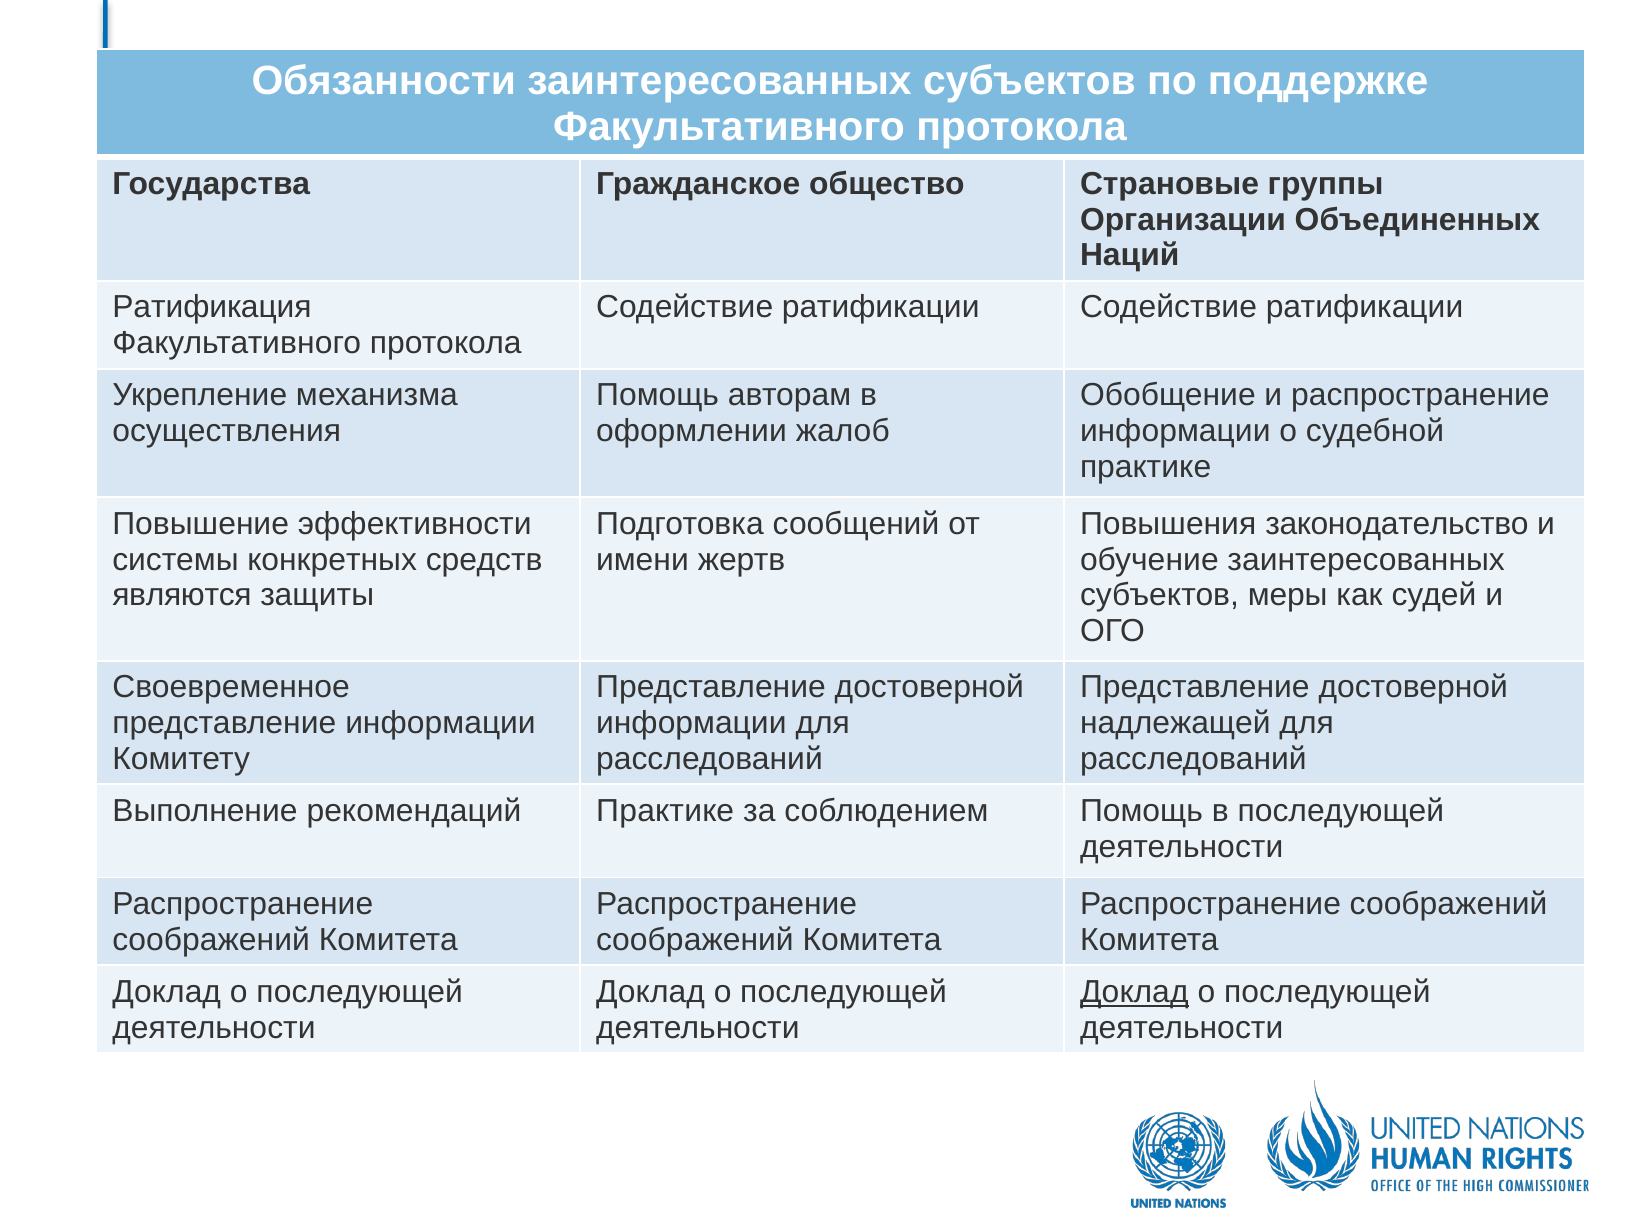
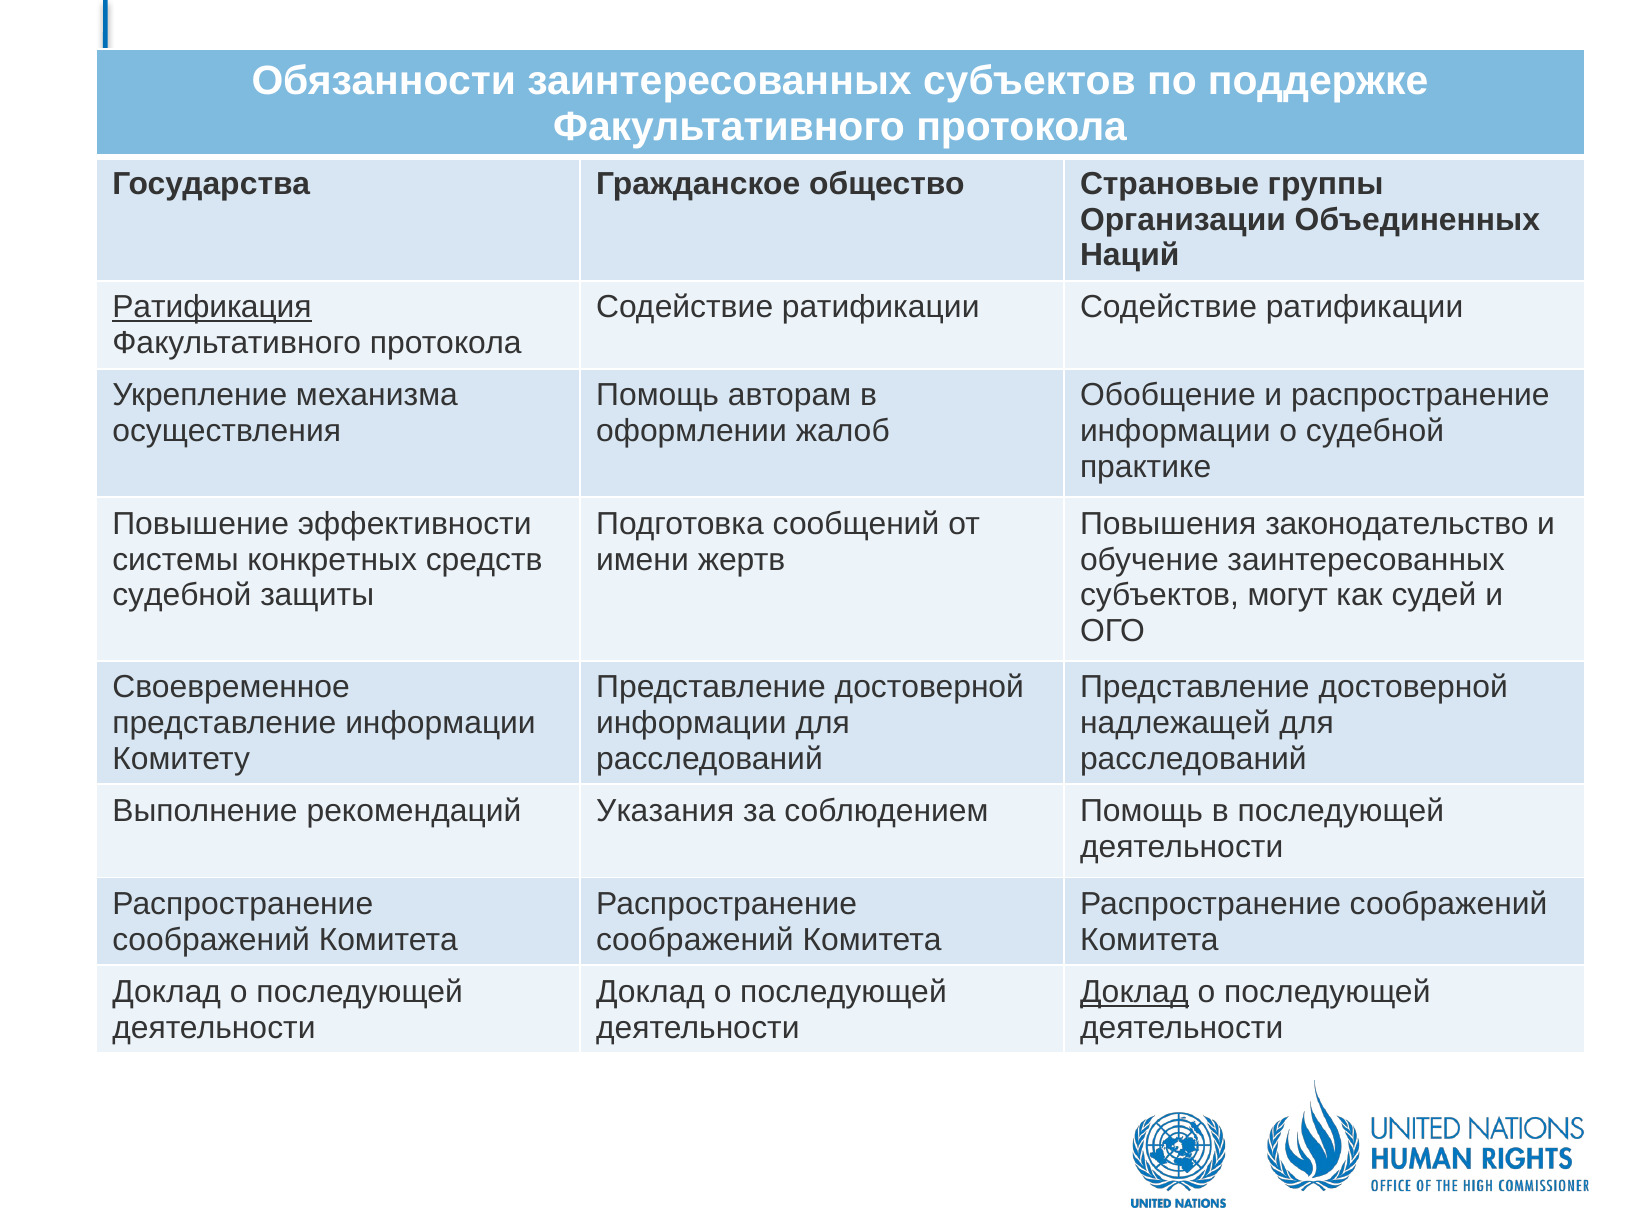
Ратификация underline: none -> present
являются at (182, 595): являются -> судебной
меры: меры -> могут
рекомендаций Практике: Практике -> Указания
